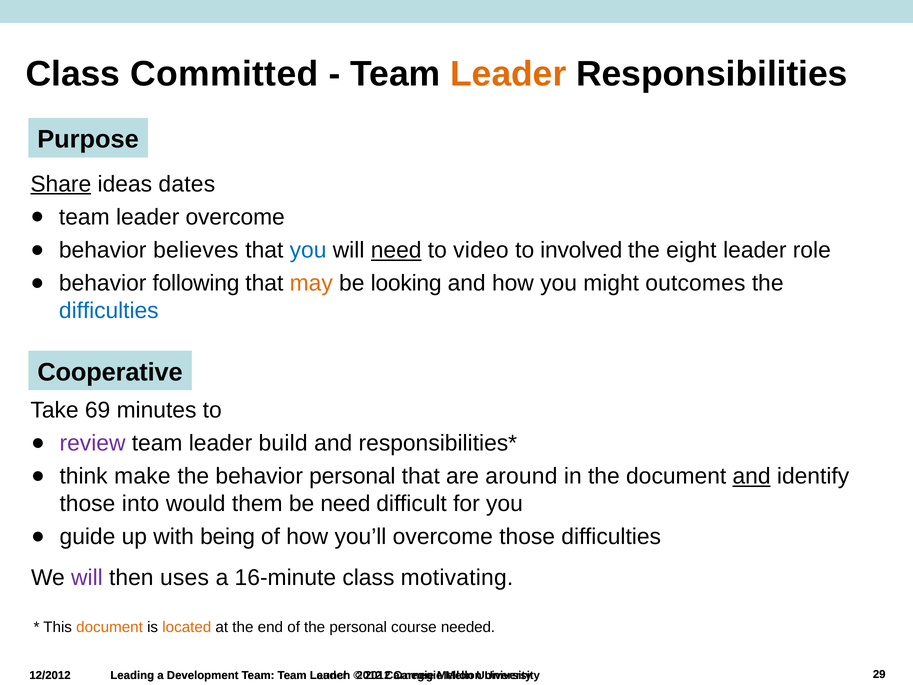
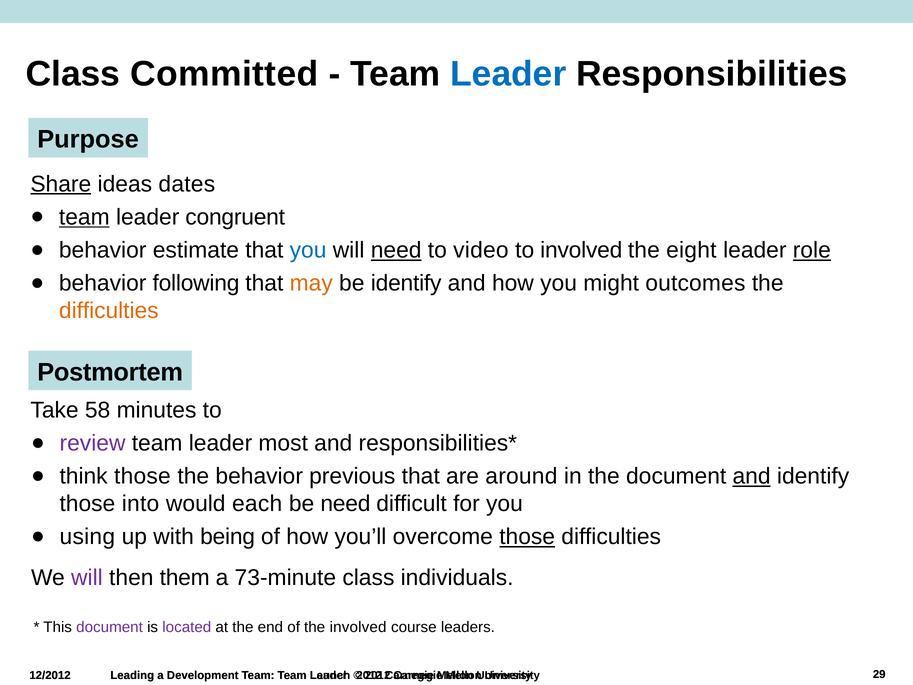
Leader at (508, 74) colour: orange -> blue
team at (84, 217) underline: none -> present
leader overcome: overcome -> congruent
believes: believes -> estimate
role underline: none -> present
be looking: looking -> identify
difficulties at (109, 311) colour: blue -> orange
Cooperative: Cooperative -> Postmortem
69: 69 -> 58
build: build -> most
think make: make -> those
behavior personal: personal -> previous
them: them -> each
guide: guide -> using
those at (527, 537) underline: none -> present
uses: uses -> them
16-minute: 16-minute -> 73-minute
motivating: motivating -> individuals
document at (110, 627) colour: orange -> purple
located colour: orange -> purple
the personal: personal -> involved
needed: needed -> leaders
